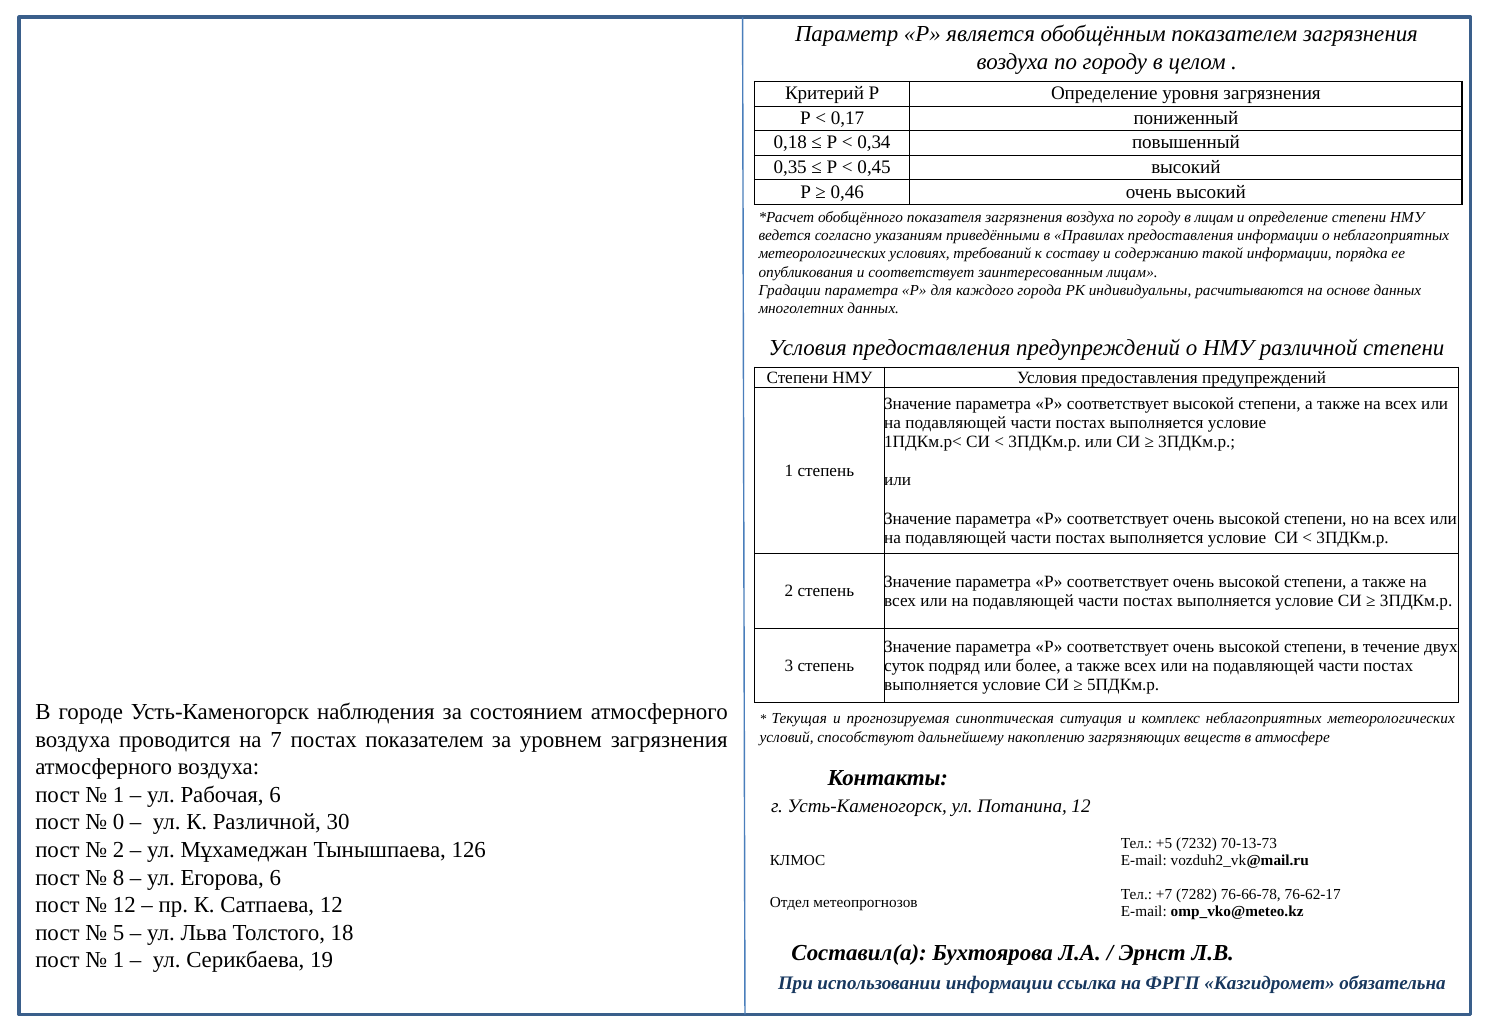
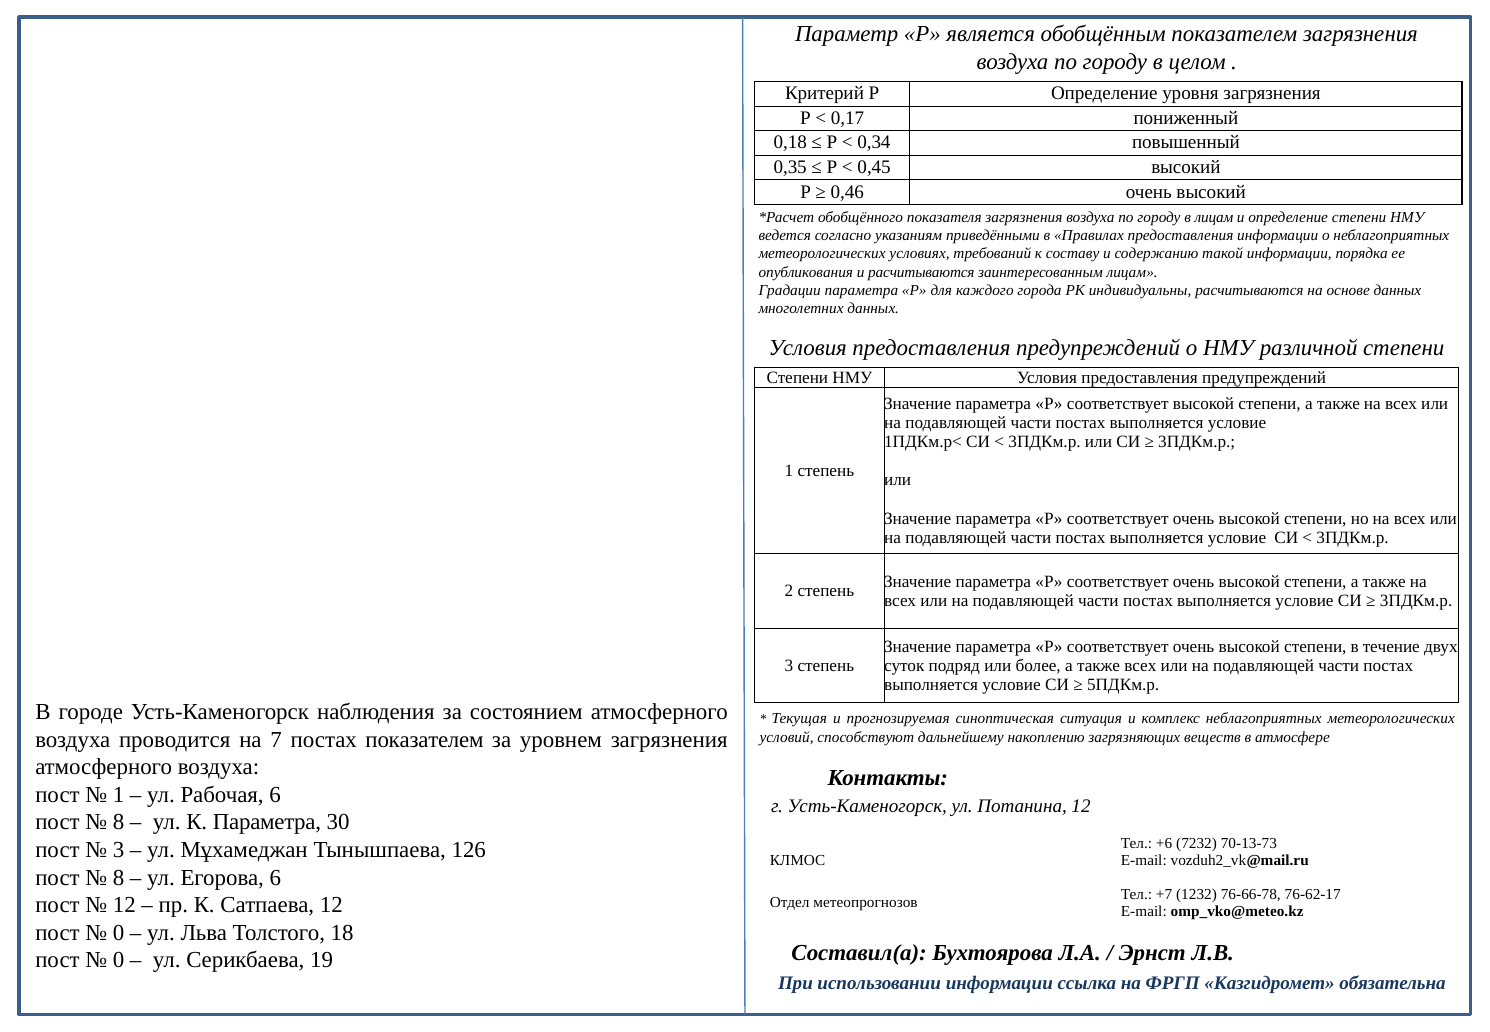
и соответствует: соответствует -> расчитываются
0 at (119, 822): 0 -> 8
К Различной: Различной -> Параметра
+5: +5 -> +6
2 at (119, 850): 2 -> 3
7282: 7282 -> 1232
5 at (119, 932): 5 -> 0
1 at (119, 960): 1 -> 0
